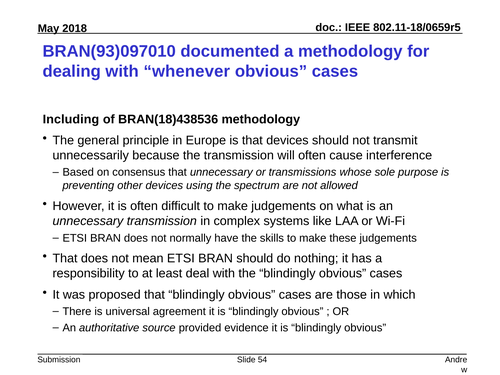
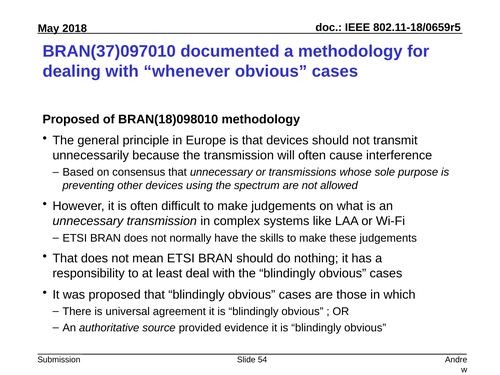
BRAN(93)097010: BRAN(93)097010 -> BRAN(37)097010
Including at (71, 119): Including -> Proposed
BRAN(18)438536: BRAN(18)438536 -> BRAN(18)098010
